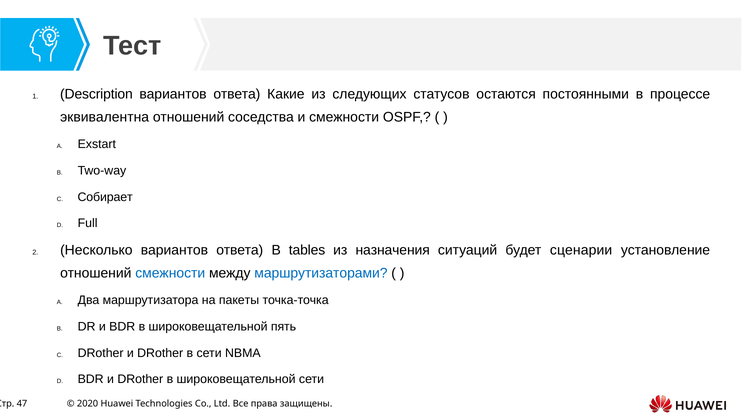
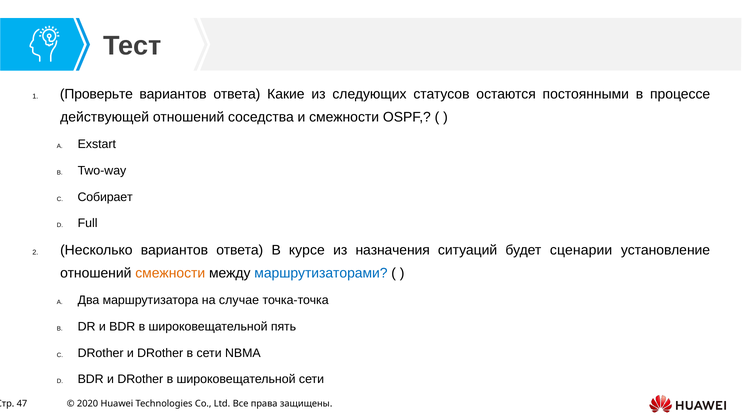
Description: Description -> Проверьте
эквивалентна: эквивалентна -> действующей
tables: tables -> курсе
смежности at (170, 274) colour: blue -> orange
пакеты: пакеты -> случае
